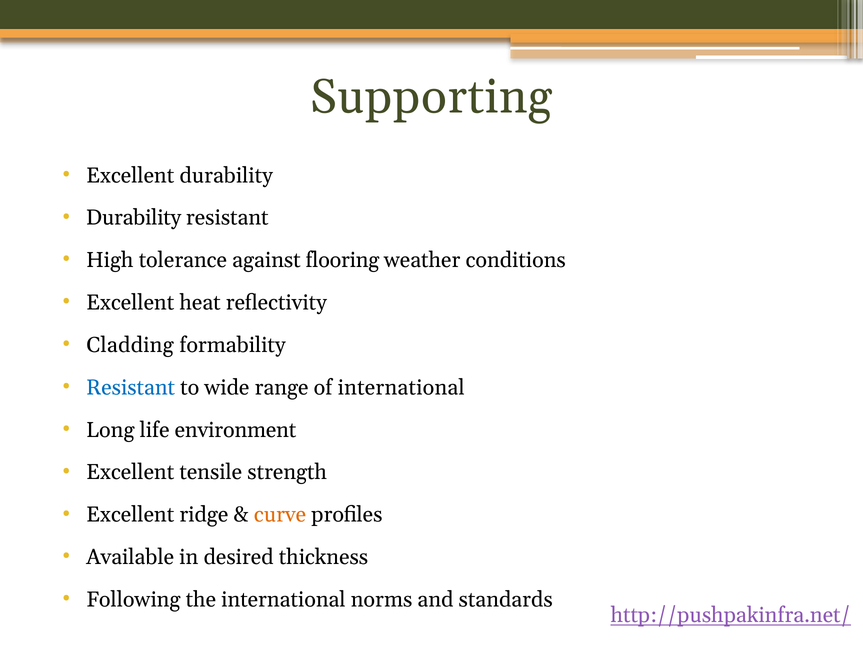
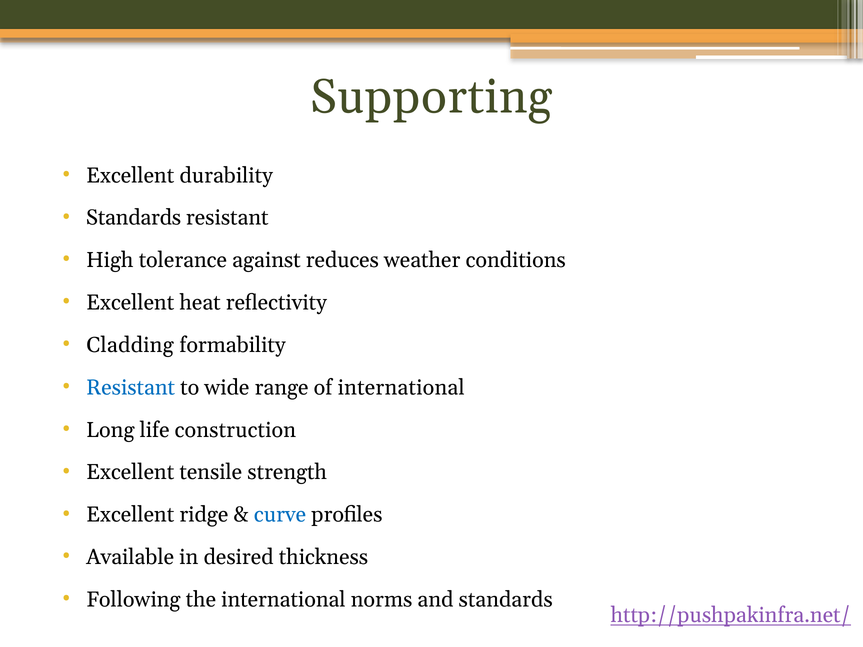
Durability at (134, 218): Durability -> Standards
flooring: flooring -> reduces
environment: environment -> construction
curve colour: orange -> blue
